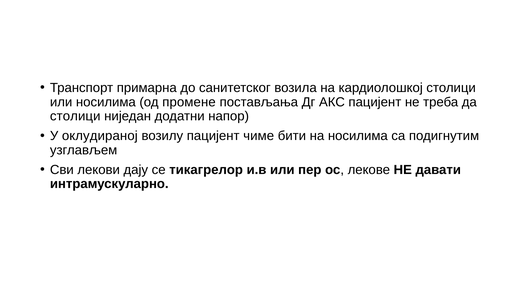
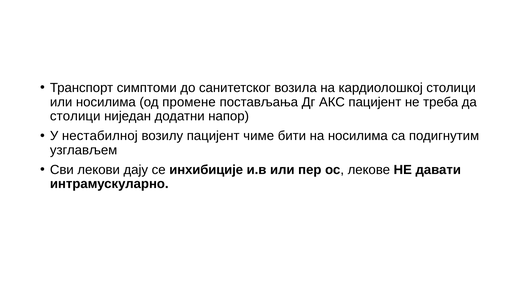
примарна: примарна -> симптоми
оклудираној: оклудираној -> нестабилној
тикагрелор: тикагрелор -> инхибиције
